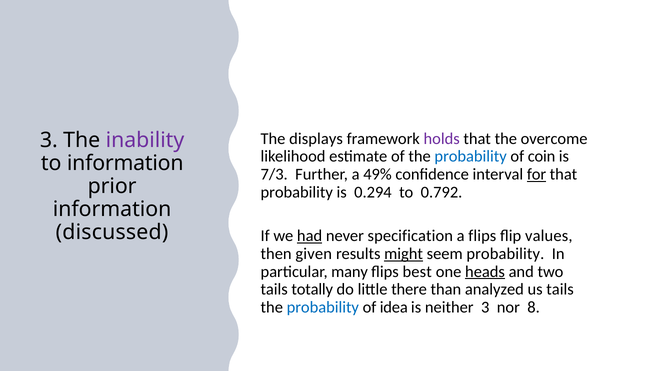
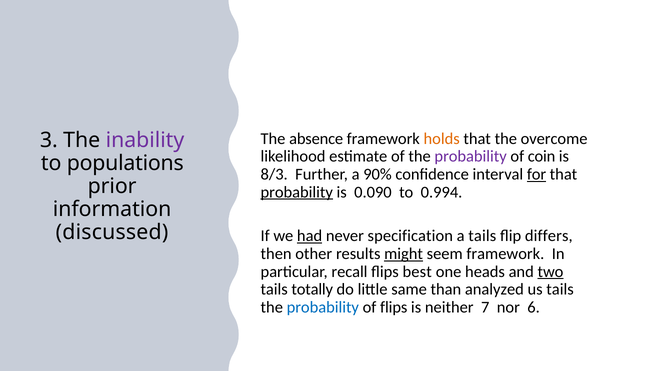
displays: displays -> absence
holds colour: purple -> orange
probability at (471, 156) colour: blue -> purple
to information: information -> populations
7/3: 7/3 -> 8/3
49%: 49% -> 90%
probability at (297, 192) underline: none -> present
0.294: 0.294 -> 0.090
0.792: 0.792 -> 0.994
a flips: flips -> tails
values: values -> differs
given: given -> other
seem probability: probability -> framework
many: many -> recall
heads underline: present -> none
two underline: none -> present
there: there -> same
of idea: idea -> flips
neither 3: 3 -> 7
8: 8 -> 6
